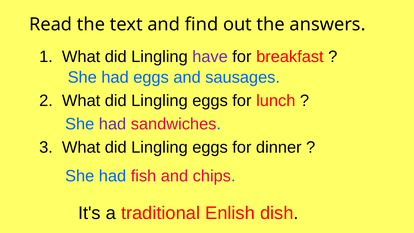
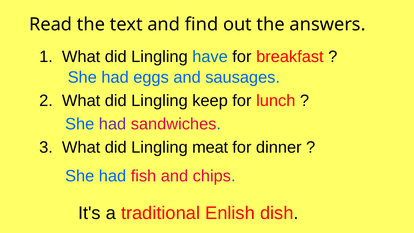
have colour: purple -> blue
eggs at (210, 101): eggs -> keep
eggs at (210, 147): eggs -> meat
